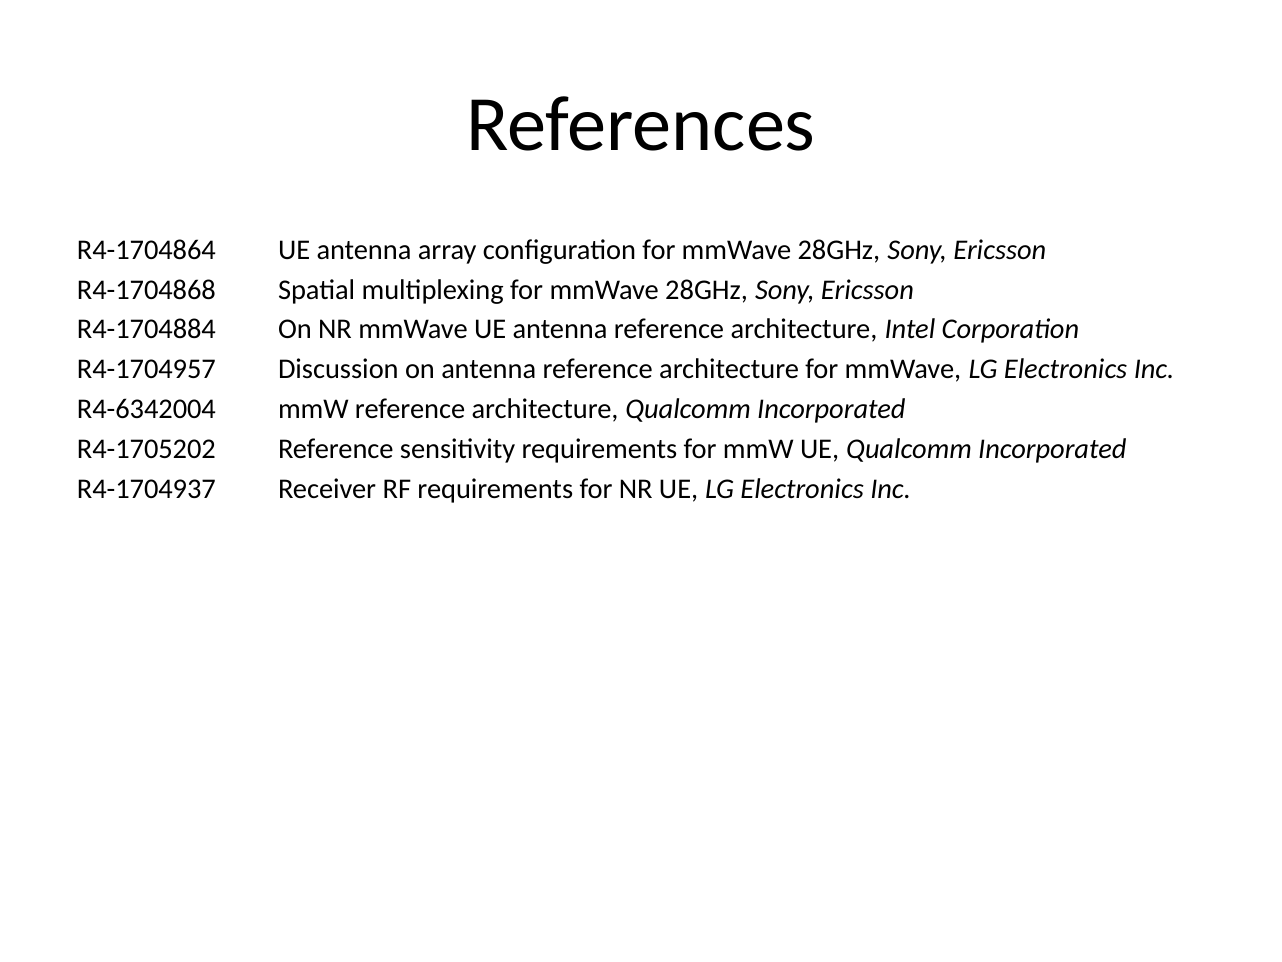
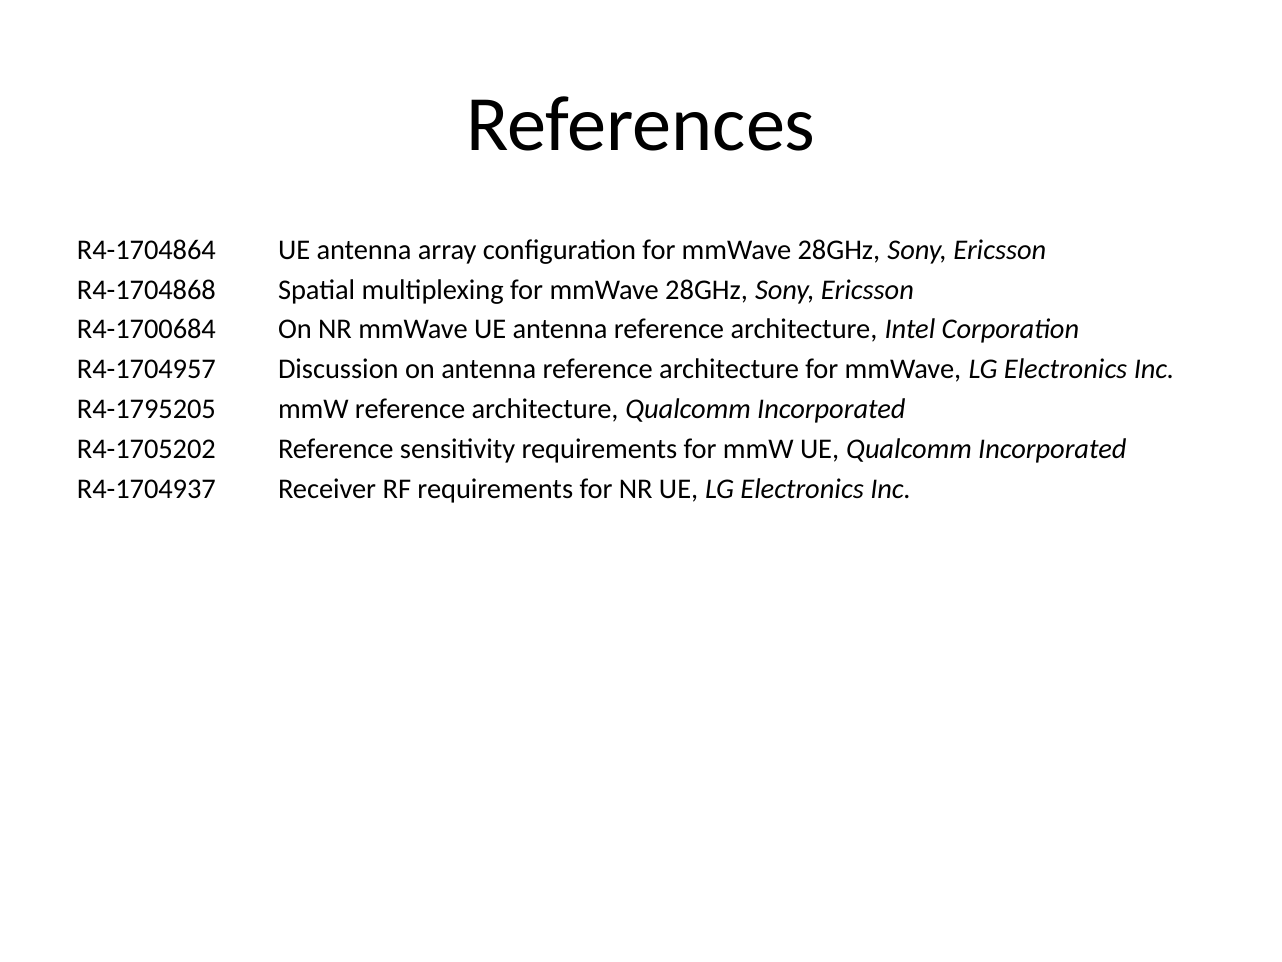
R4-1704884: R4-1704884 -> R4-1700684
R4-6342004: R4-6342004 -> R4-1795205
